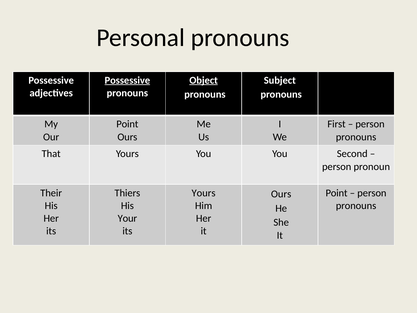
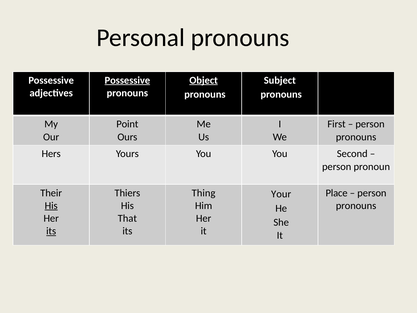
That: That -> Hers
Yours at (204, 193): Yours -> Thing
Point at (337, 193): Point -> Place
Ours at (281, 194): Ours -> Your
His at (51, 205) underline: none -> present
Your: Your -> That
its at (51, 231) underline: none -> present
